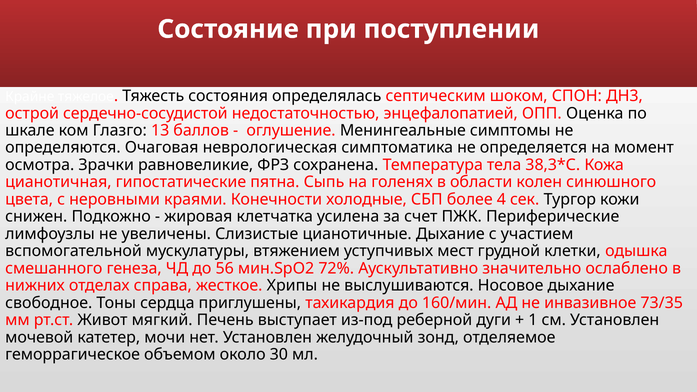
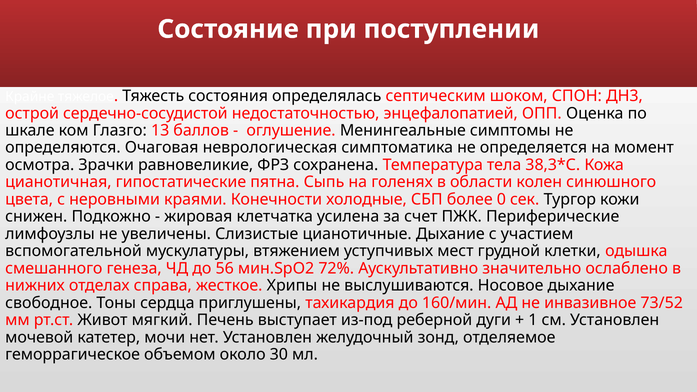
4: 4 -> 0
73/35: 73/35 -> 73/52
